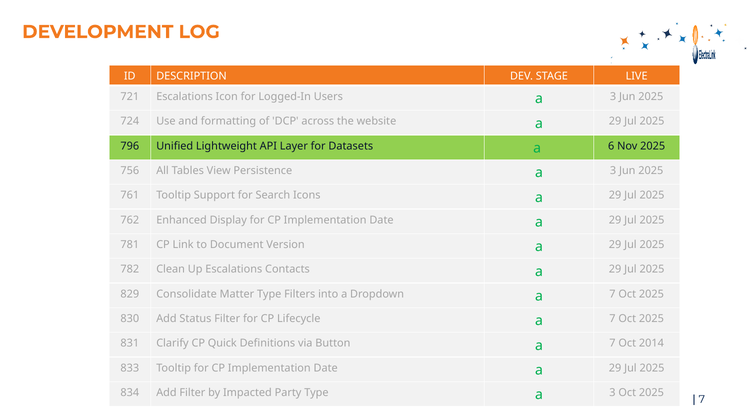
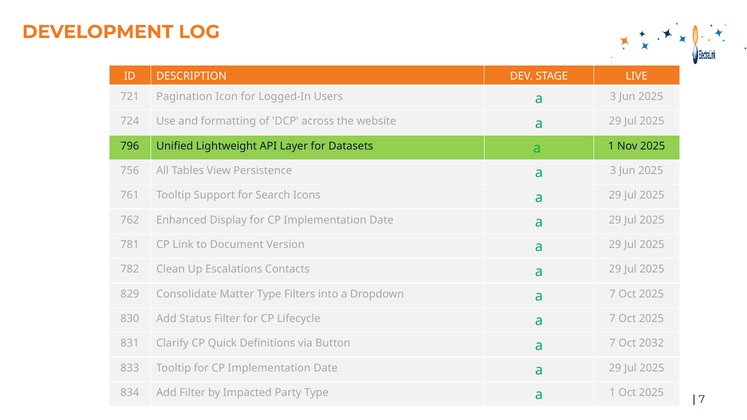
721 Escalations: Escalations -> Pagination
Datasets a 6: 6 -> 1
2014: 2014 -> 2032
Type a 3: 3 -> 1
